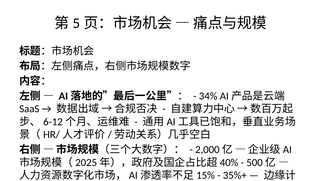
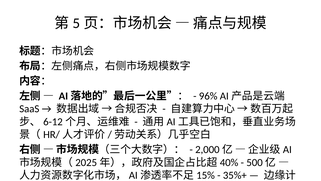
34%: 34% -> 96%
